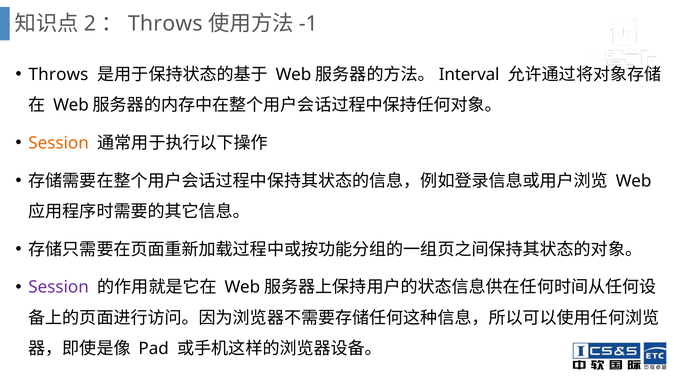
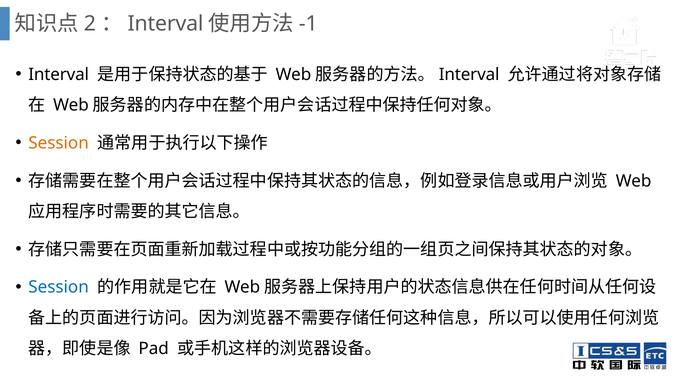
Throws at (165, 24): Throws -> Interval
Throws at (58, 74): Throws -> Interval
Session at (59, 287) colour: purple -> blue
